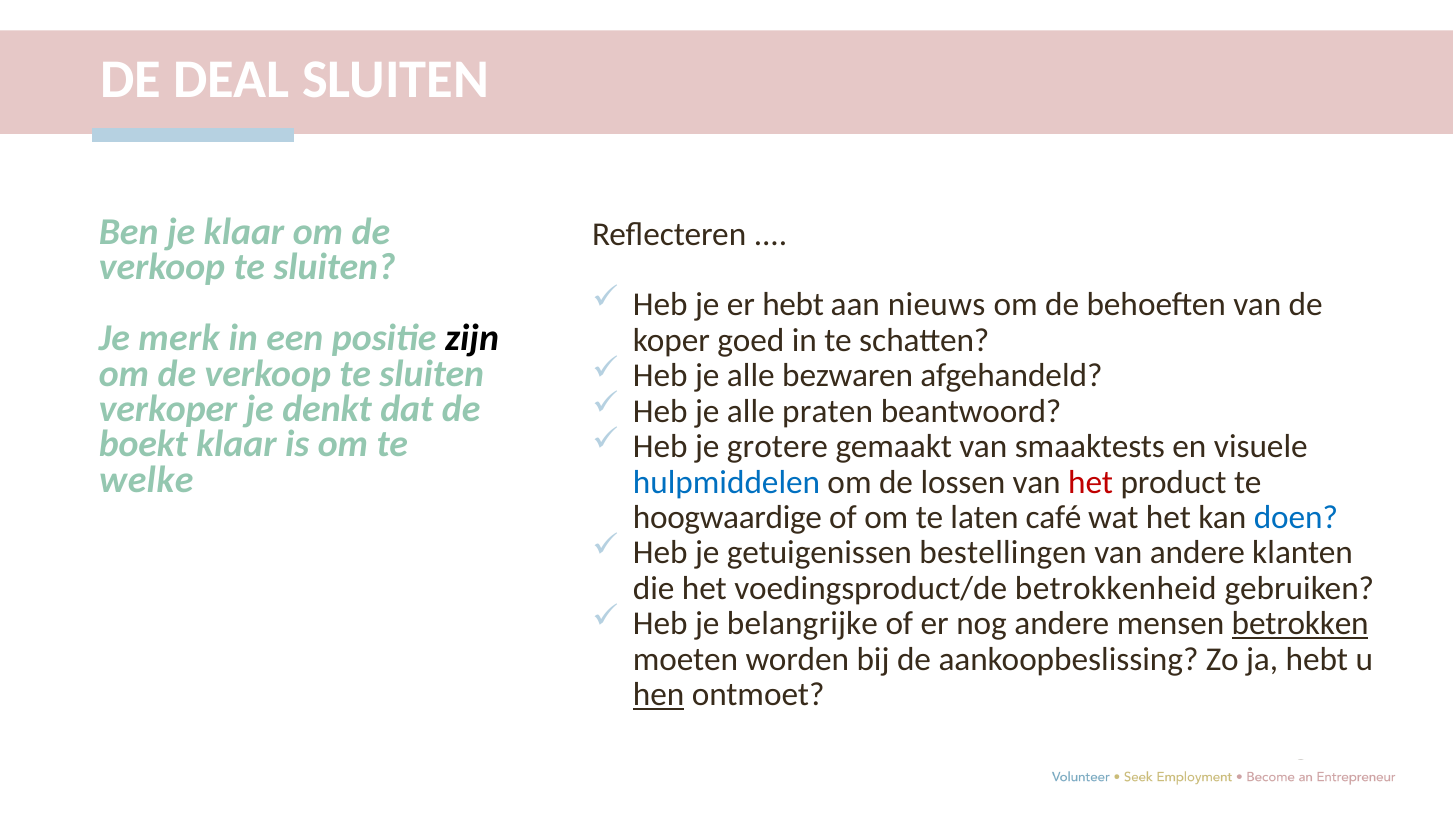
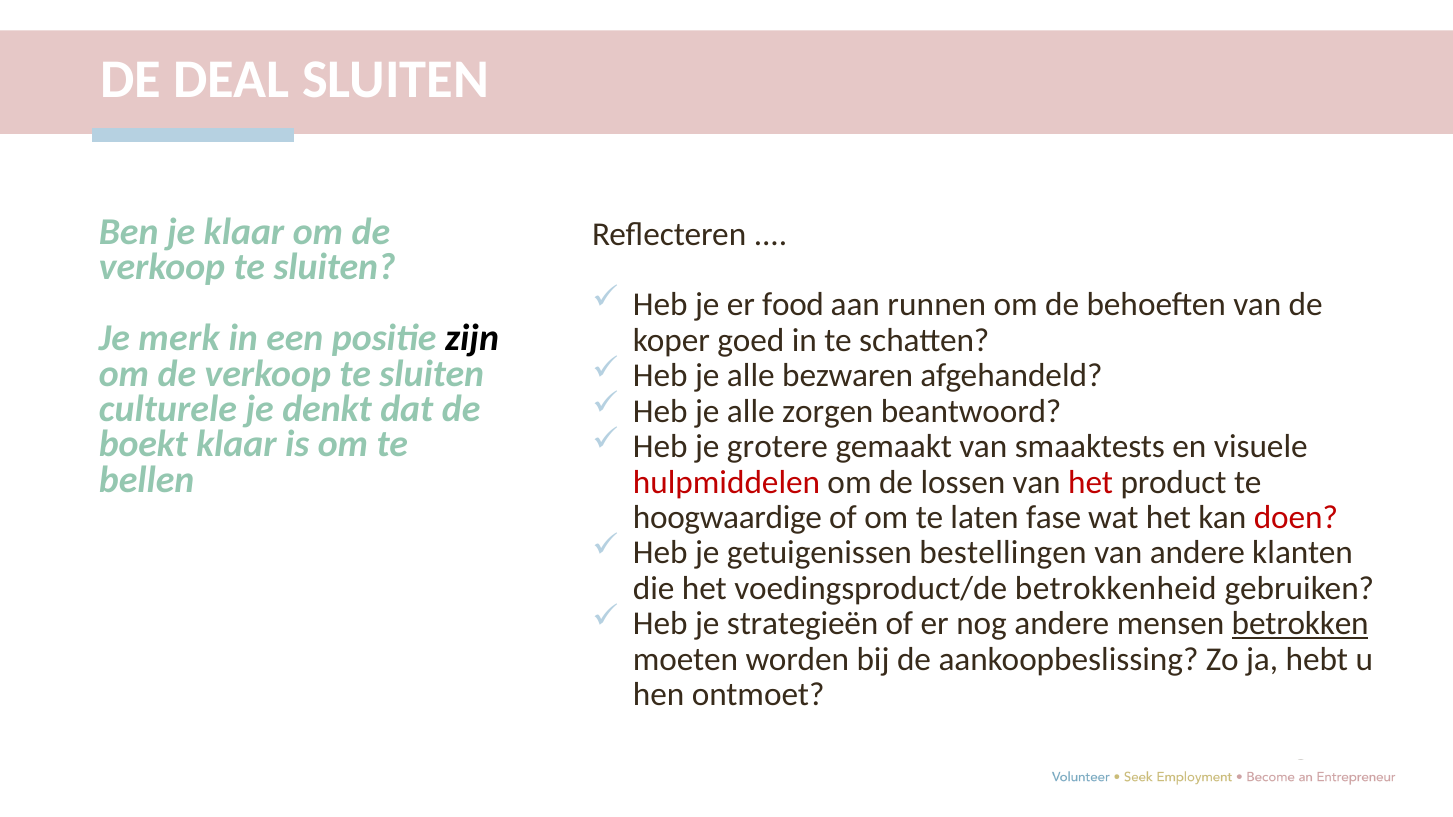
er hebt: hebt -> food
nieuws: nieuws -> runnen
verkoper: verkoper -> culturele
praten: praten -> zorgen
welke: welke -> bellen
hulpmiddelen colour: blue -> red
café: café -> fase
doen colour: blue -> red
belangrijke: belangrijke -> strategieën
hen underline: present -> none
